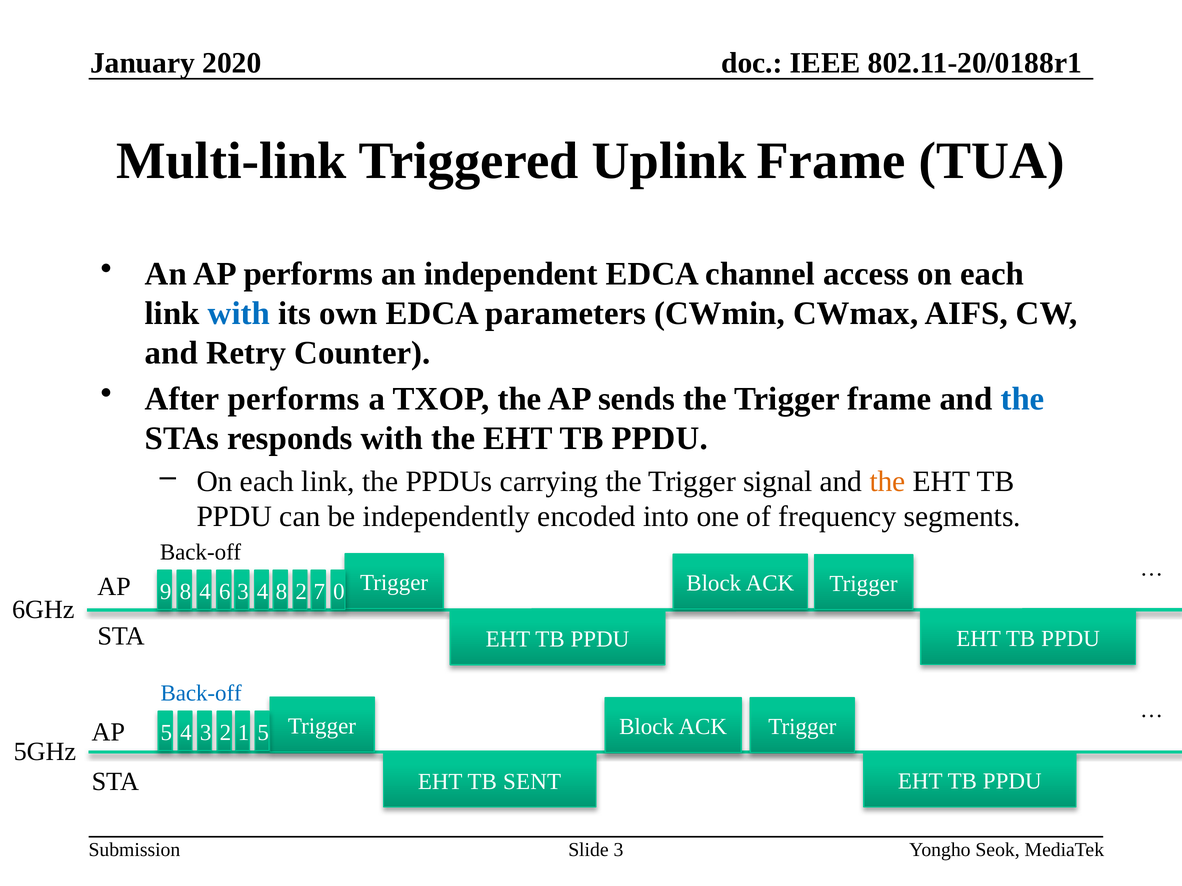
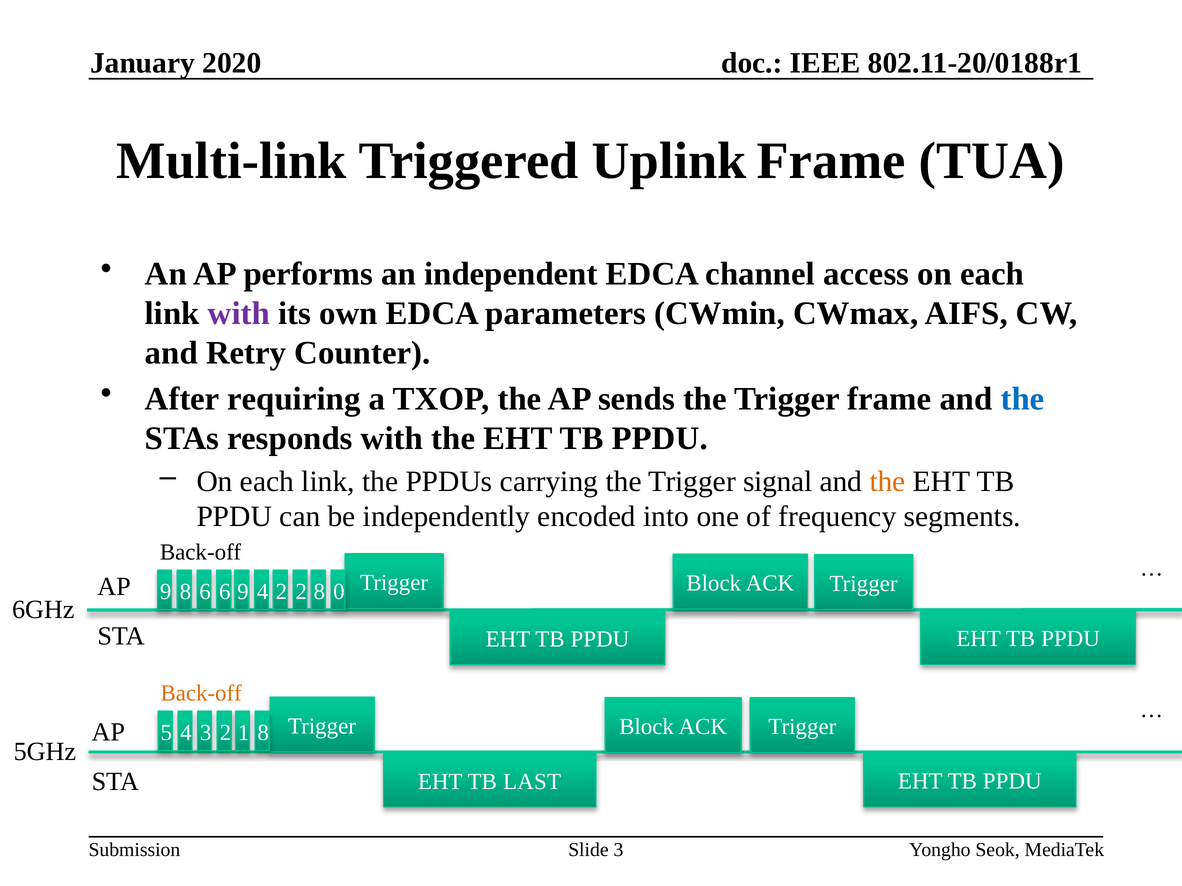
with at (239, 314) colour: blue -> purple
After performs: performs -> requiring
8 4: 4 -> 6
3 at (243, 592): 3 -> 9
4 8: 8 -> 2
7 at (319, 592): 7 -> 8
Back-off at (201, 693) colour: blue -> orange
1 5: 5 -> 8
SENT: SENT -> LAST
